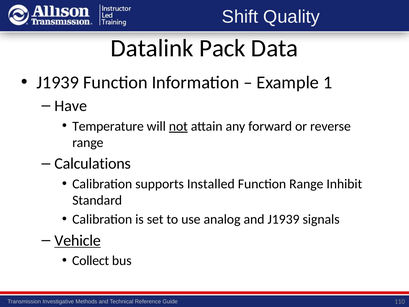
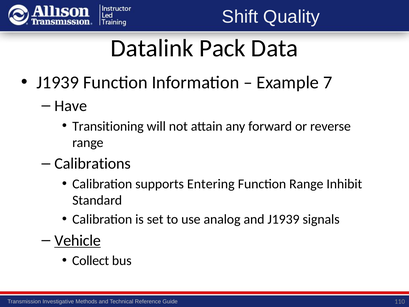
1: 1 -> 7
Temperature: Temperature -> Transitioning
not underline: present -> none
Calculations: Calculations -> Calibrations
Installed: Installed -> Entering
